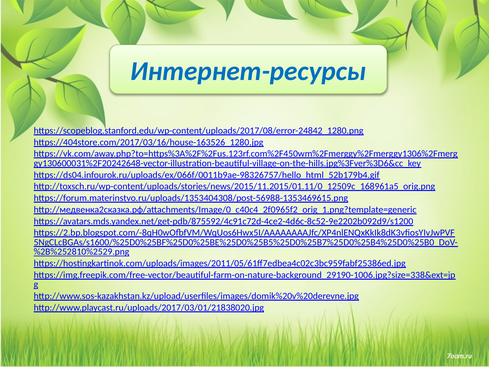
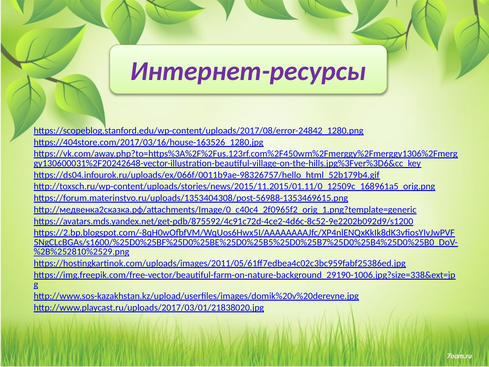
Интернет-ресурсы colour: blue -> purple
